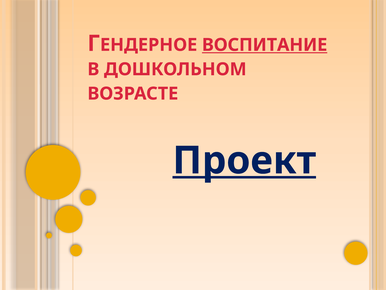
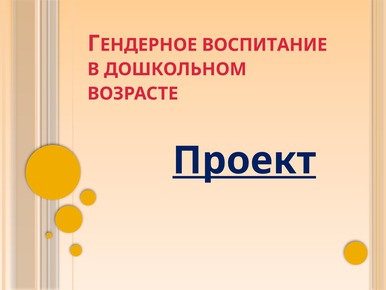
ВОСПИТАНИЕ underline: present -> none
